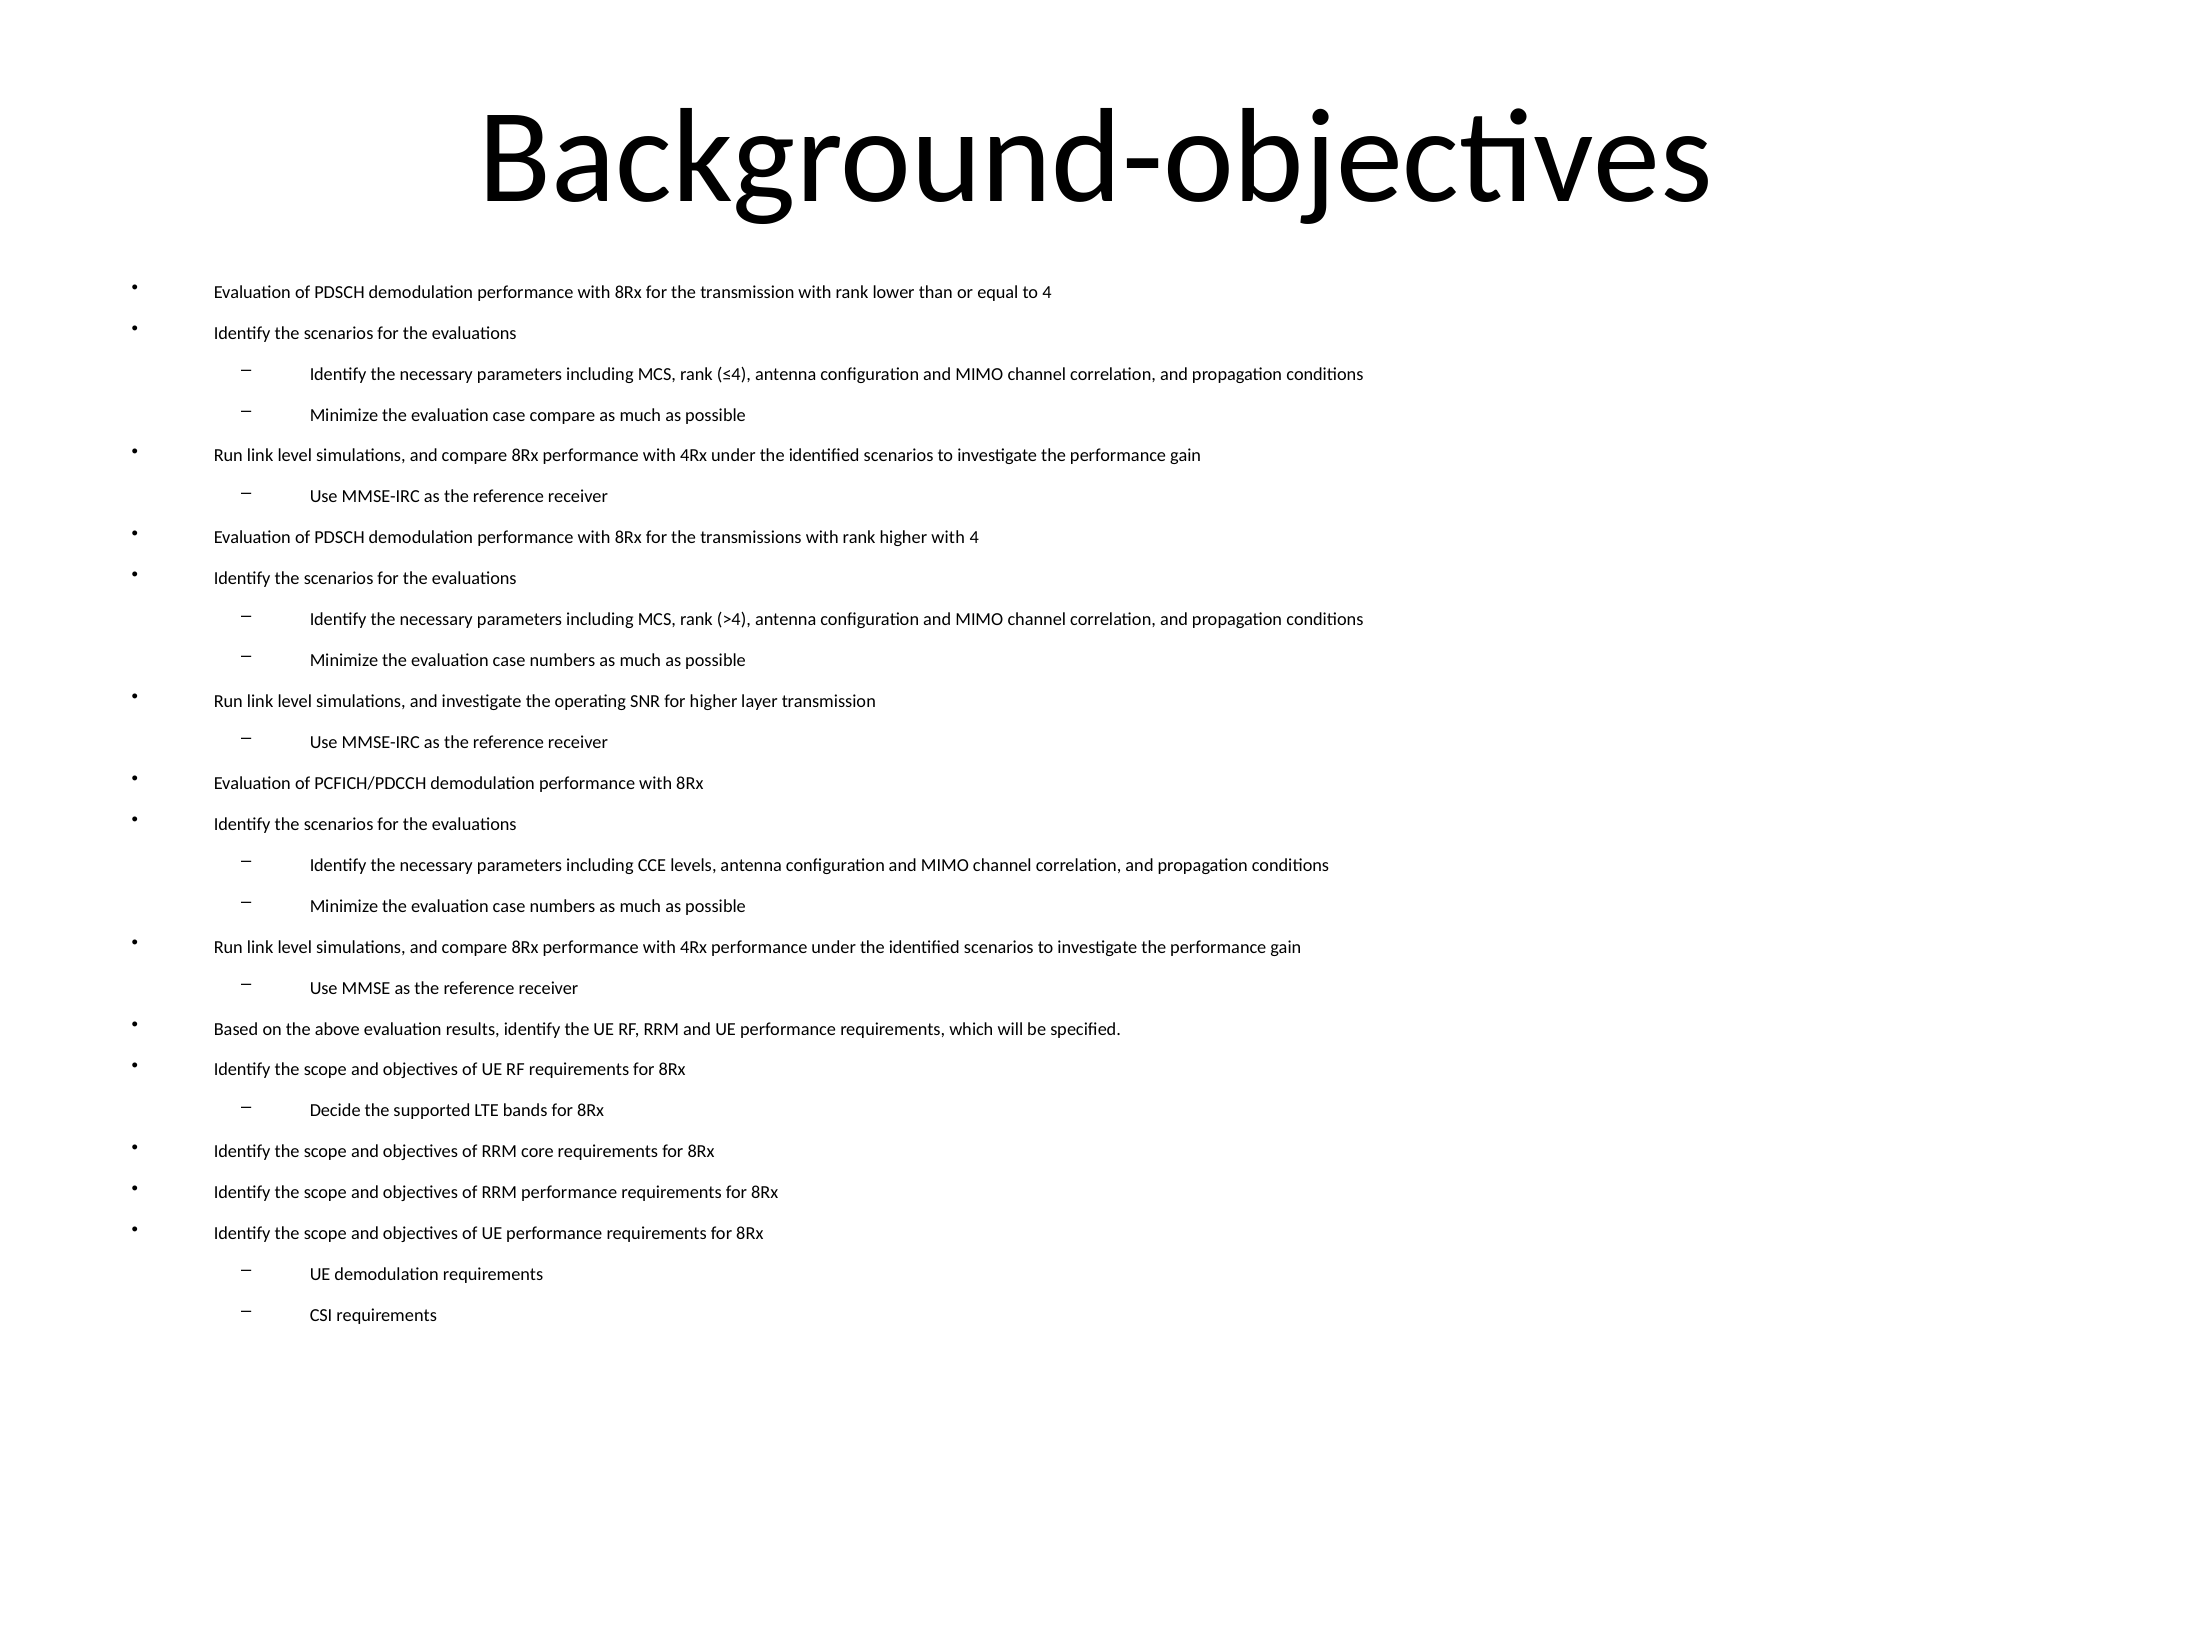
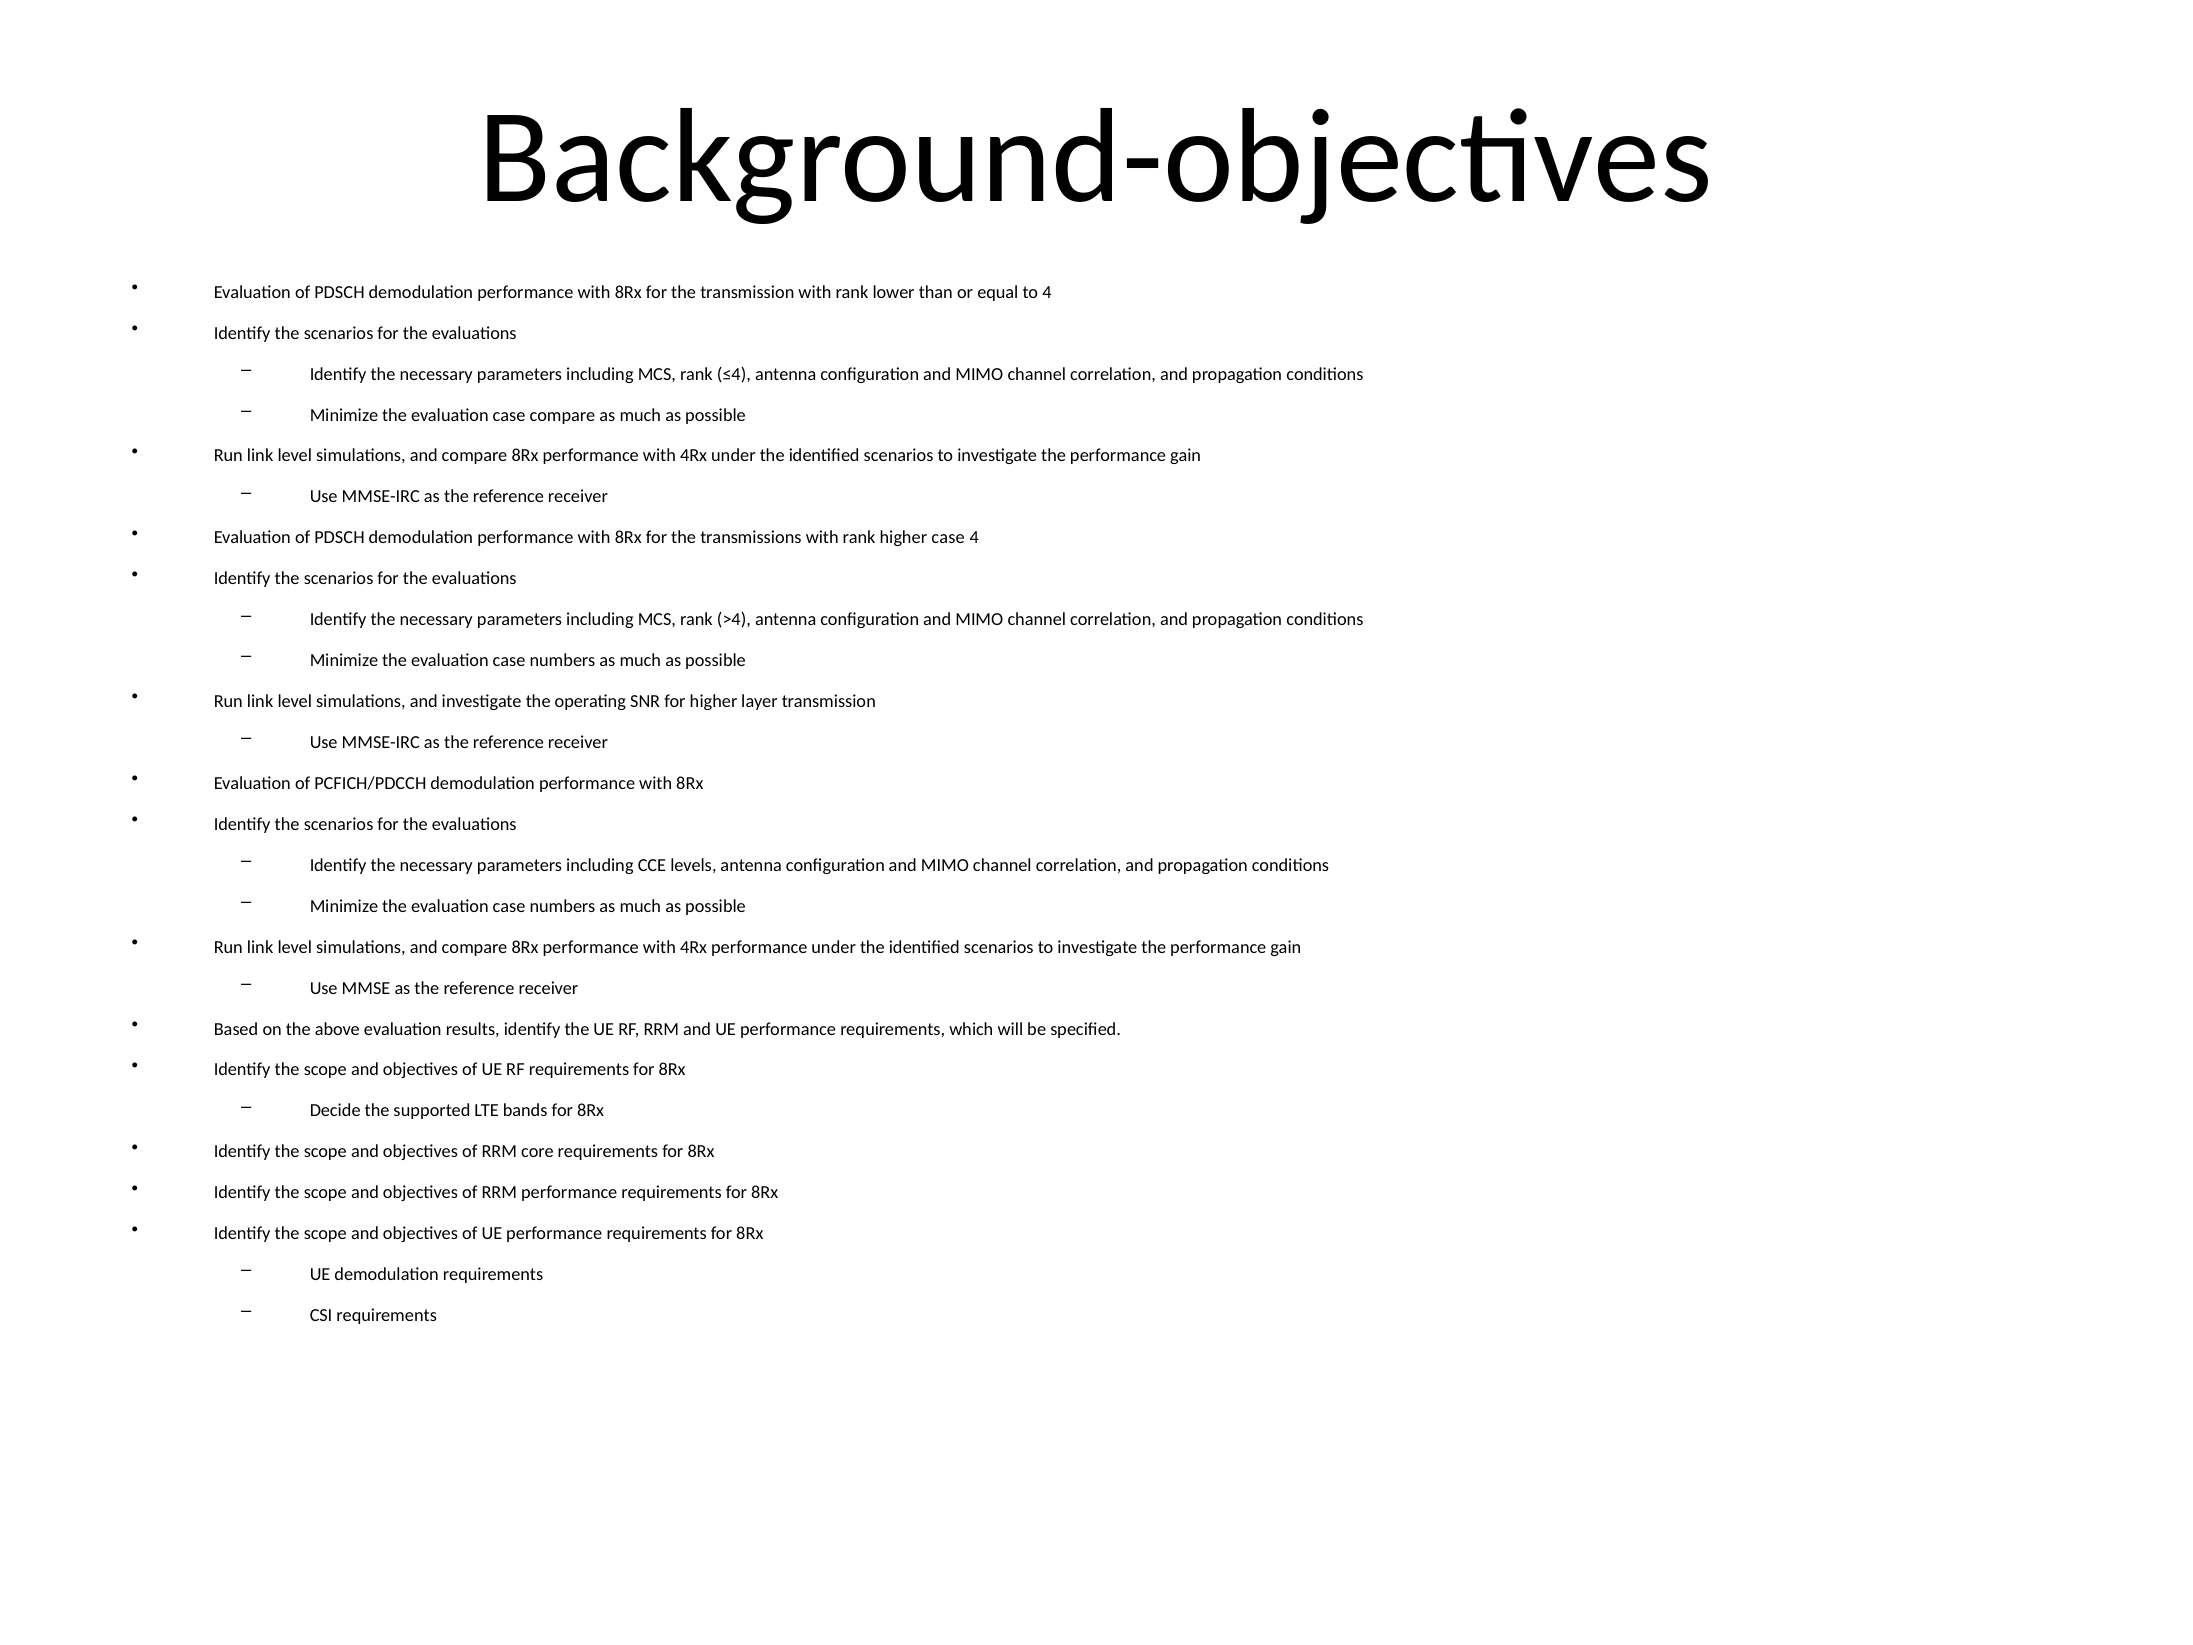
higher with: with -> case
